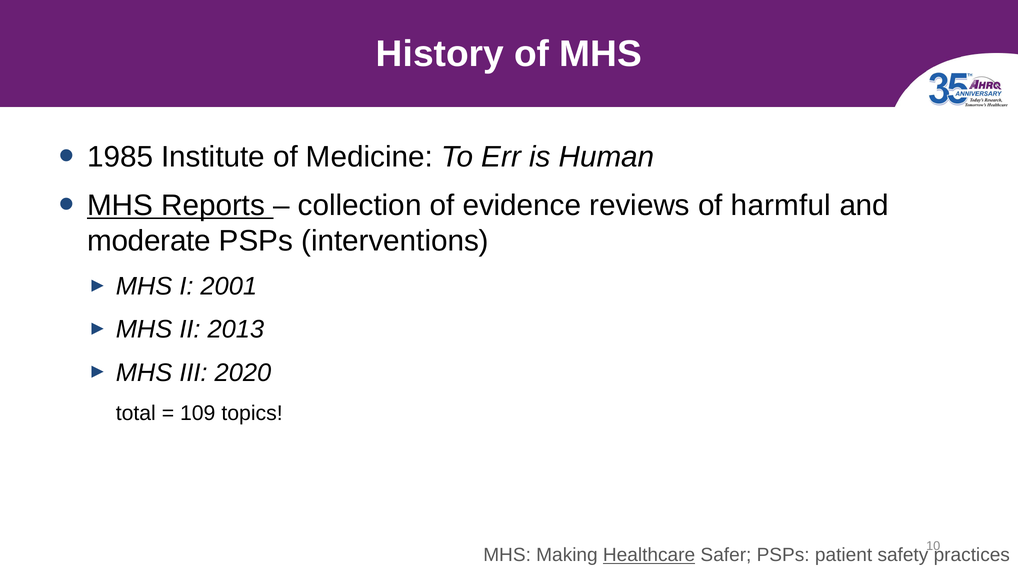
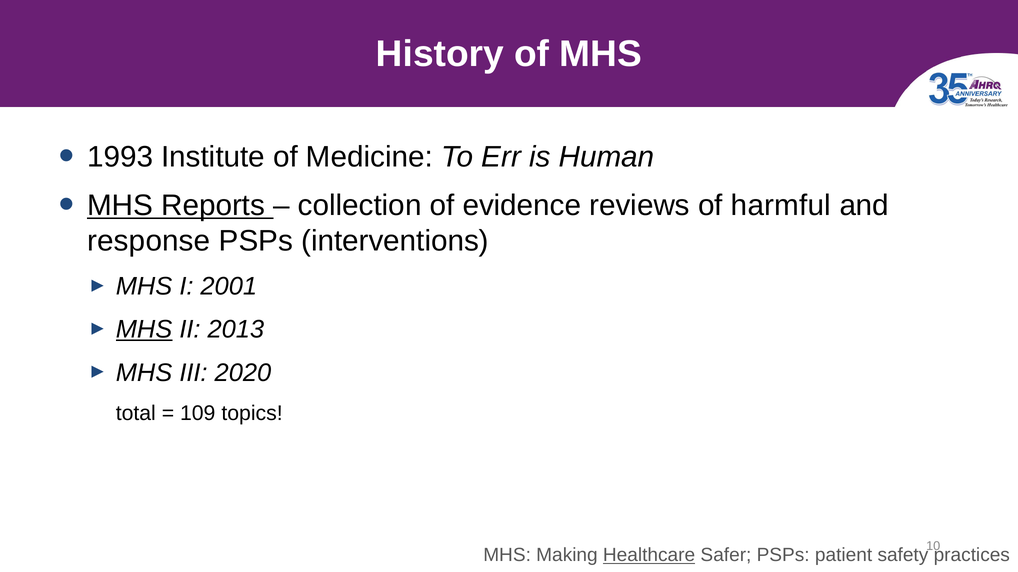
1985: 1985 -> 1993
moderate: moderate -> response
MHS at (144, 330) underline: none -> present
